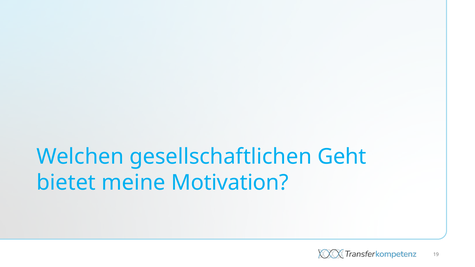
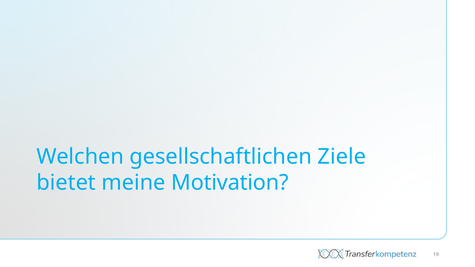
Geht: Geht -> Ziele
